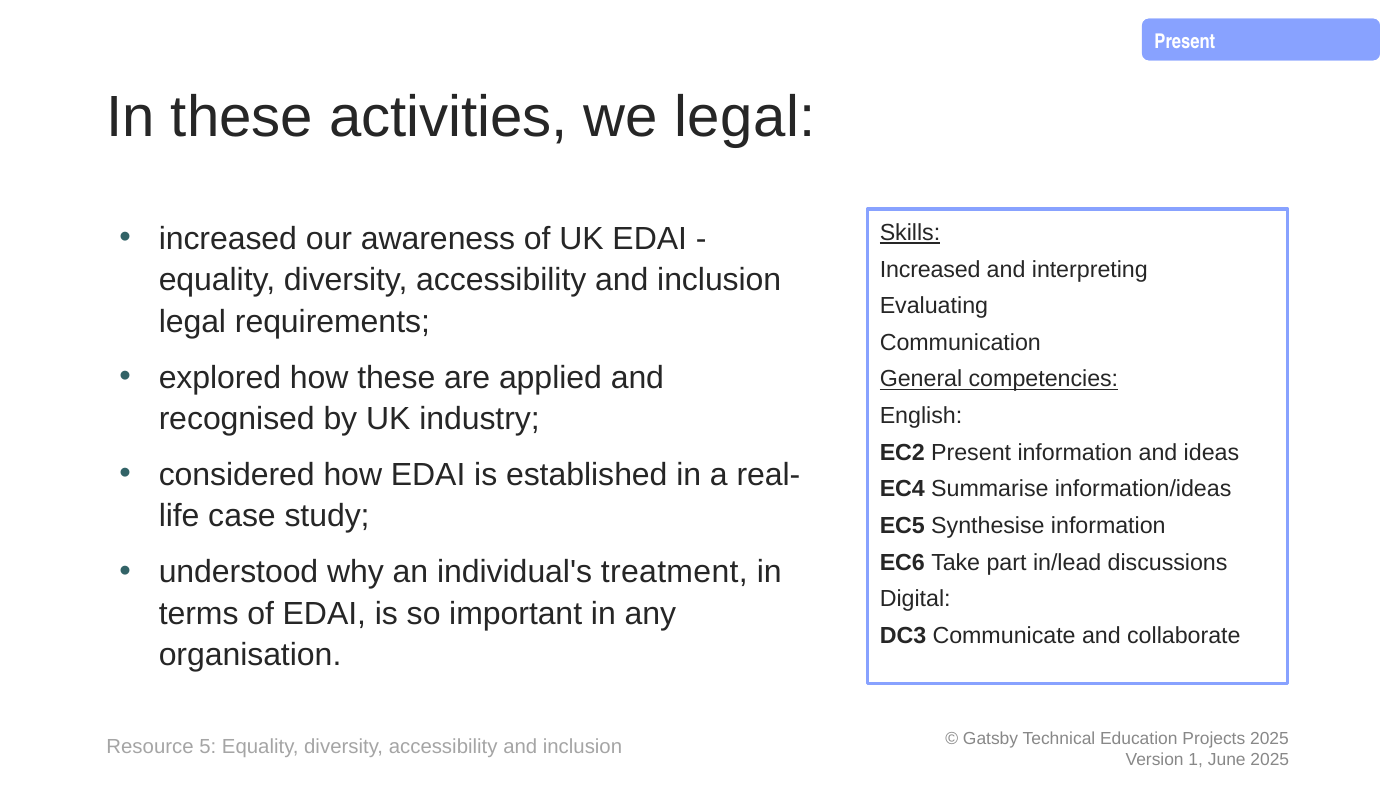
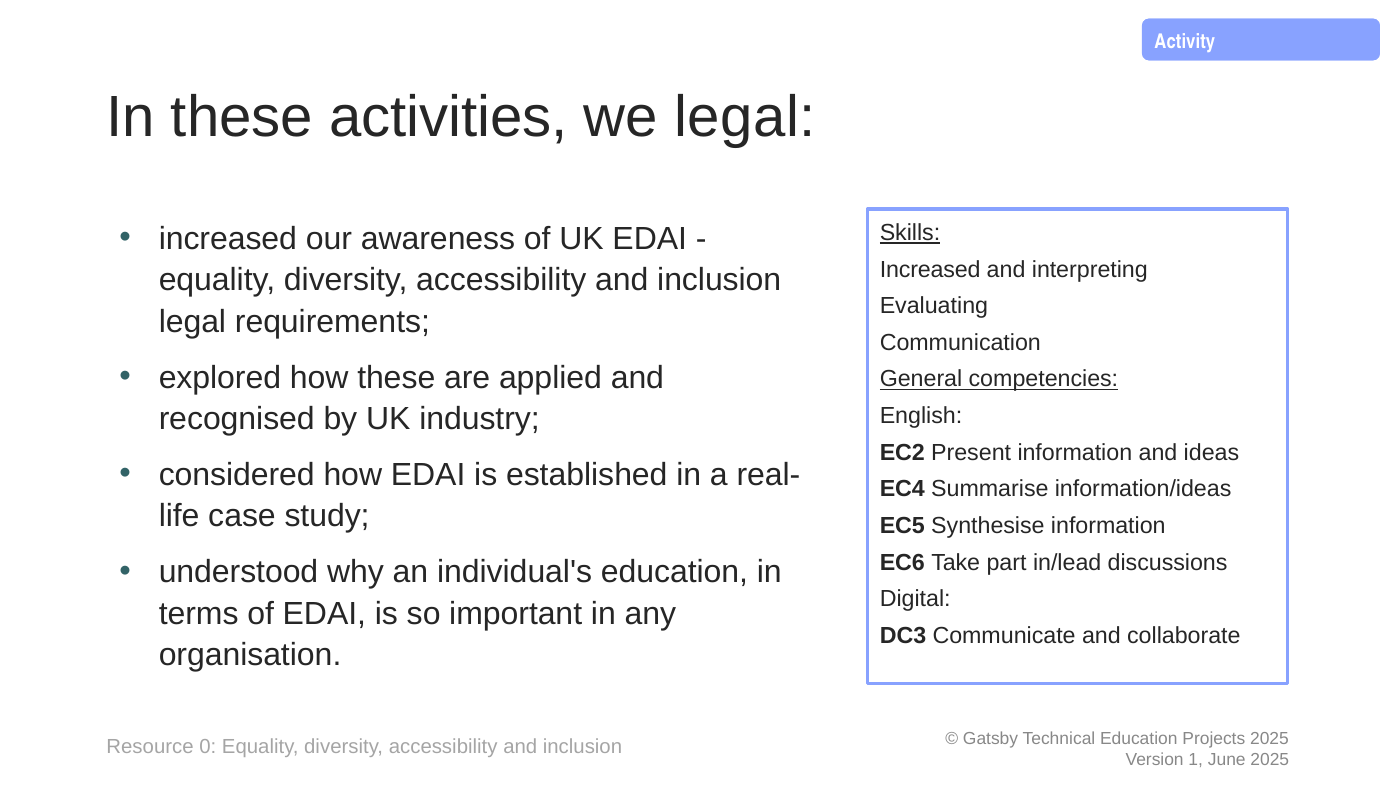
Present at (1185, 41): Present -> Activity
individual's treatment: treatment -> education
5: 5 -> 0
